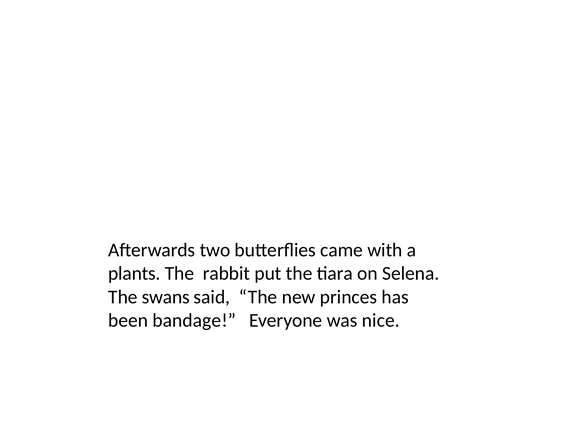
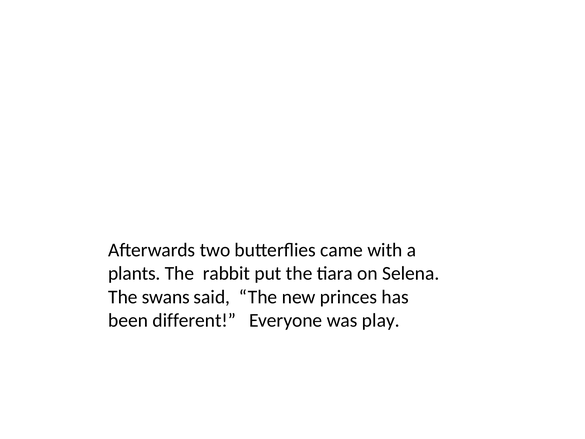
bandage: bandage -> different
nice: nice -> play
